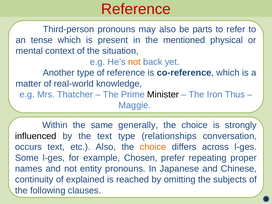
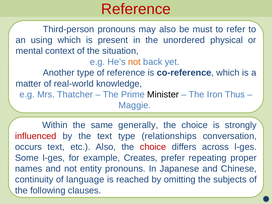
parts: parts -> must
tense: tense -> using
mentioned: mentioned -> unordered
influenced colour: black -> red
choice at (153, 147) colour: orange -> red
Chosen: Chosen -> Creates
explained: explained -> language
